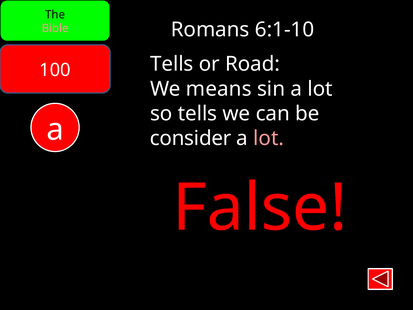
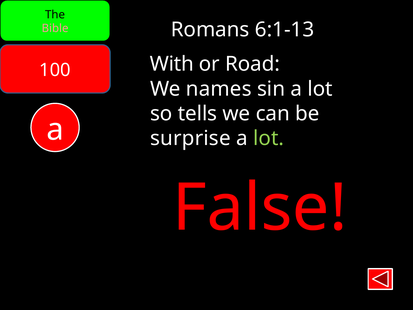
6:1-10: 6:1-10 -> 6:1-13
Tells at (172, 64): Tells -> With
means: means -> names
consider: consider -> surprise
lot at (269, 138) colour: pink -> light green
